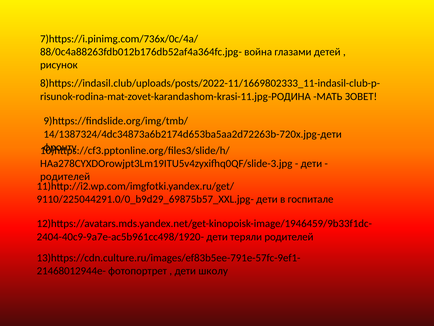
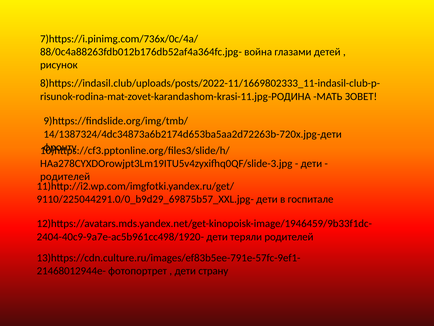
школу: школу -> страну
